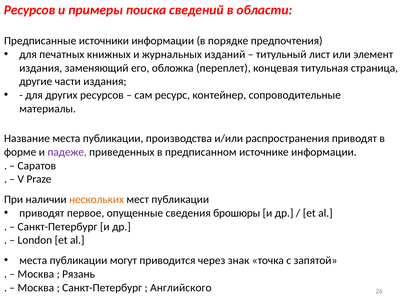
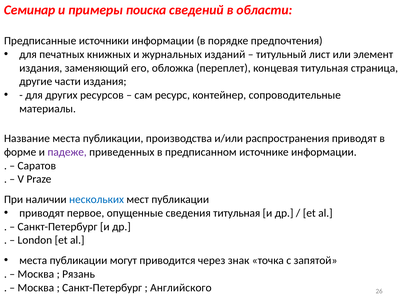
Ресурсов at (30, 10): Ресурсов -> Семинар
нескольких colour: orange -> blue
сведения брошюры: брошюры -> титульная
